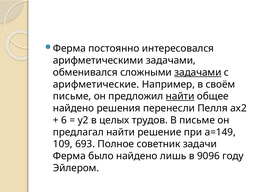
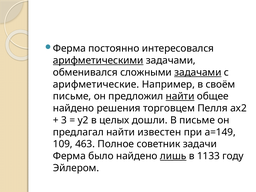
арифметическими underline: none -> present
перенесли: перенесли -> торговцем
6: 6 -> 3
трудов: трудов -> дошли
решение: решение -> известен
693: 693 -> 463
лишь underline: none -> present
9096: 9096 -> 1133
